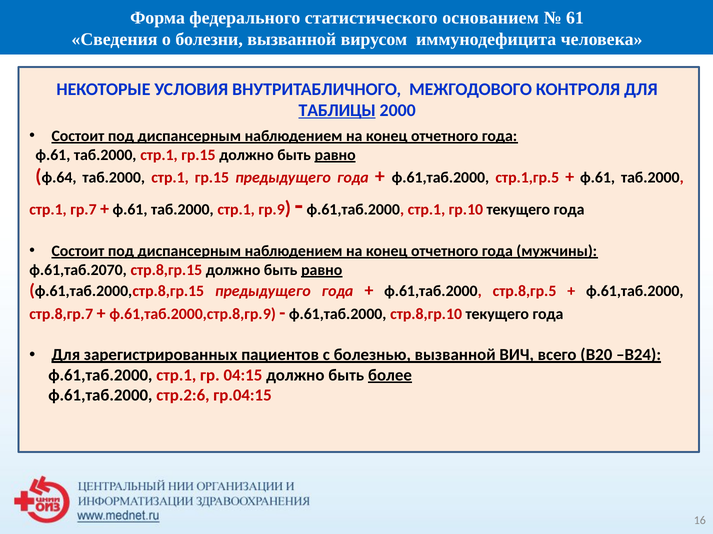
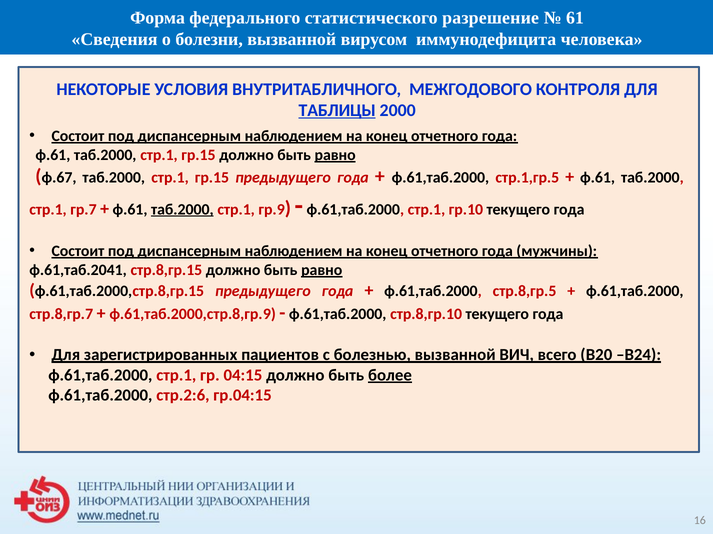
основанием: основанием -> разрешение
ф.64: ф.64 -> ф.67
таб.2000 at (182, 210) underline: none -> present
ф.61,таб.2070: ф.61,таб.2070 -> ф.61,таб.2041
